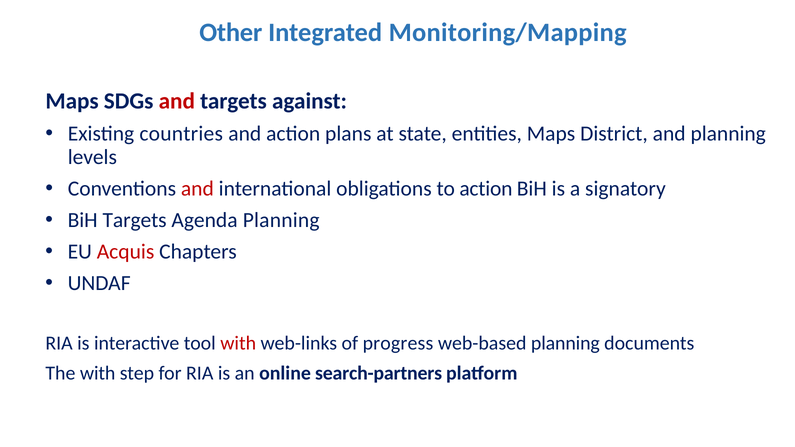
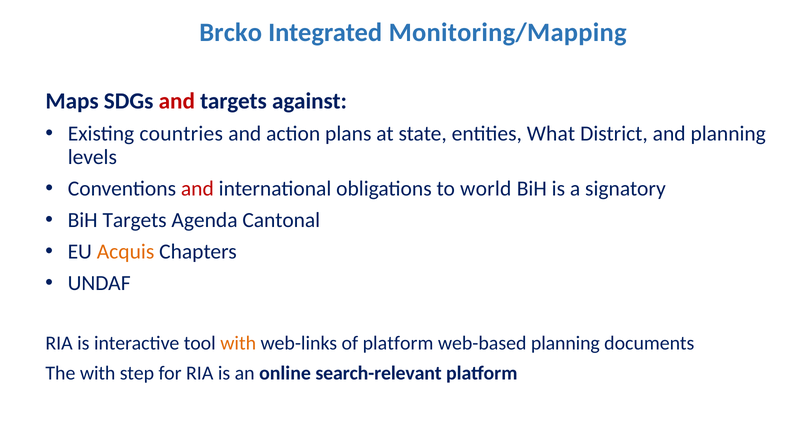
Other: Other -> Brcko
entities Maps: Maps -> What
to action: action -> world
Agenda Planning: Planning -> Cantonal
Acquis colour: red -> orange
with at (238, 343) colour: red -> orange
of progress: progress -> platform
search-partners: search-partners -> search-relevant
